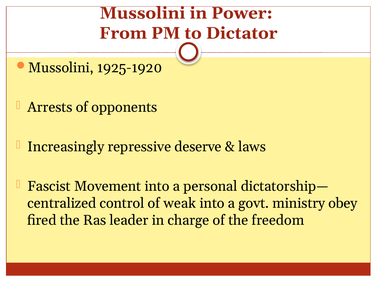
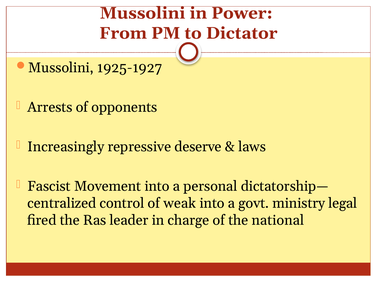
1925-1920: 1925-1920 -> 1925-1927
obey: obey -> legal
freedom: freedom -> national
